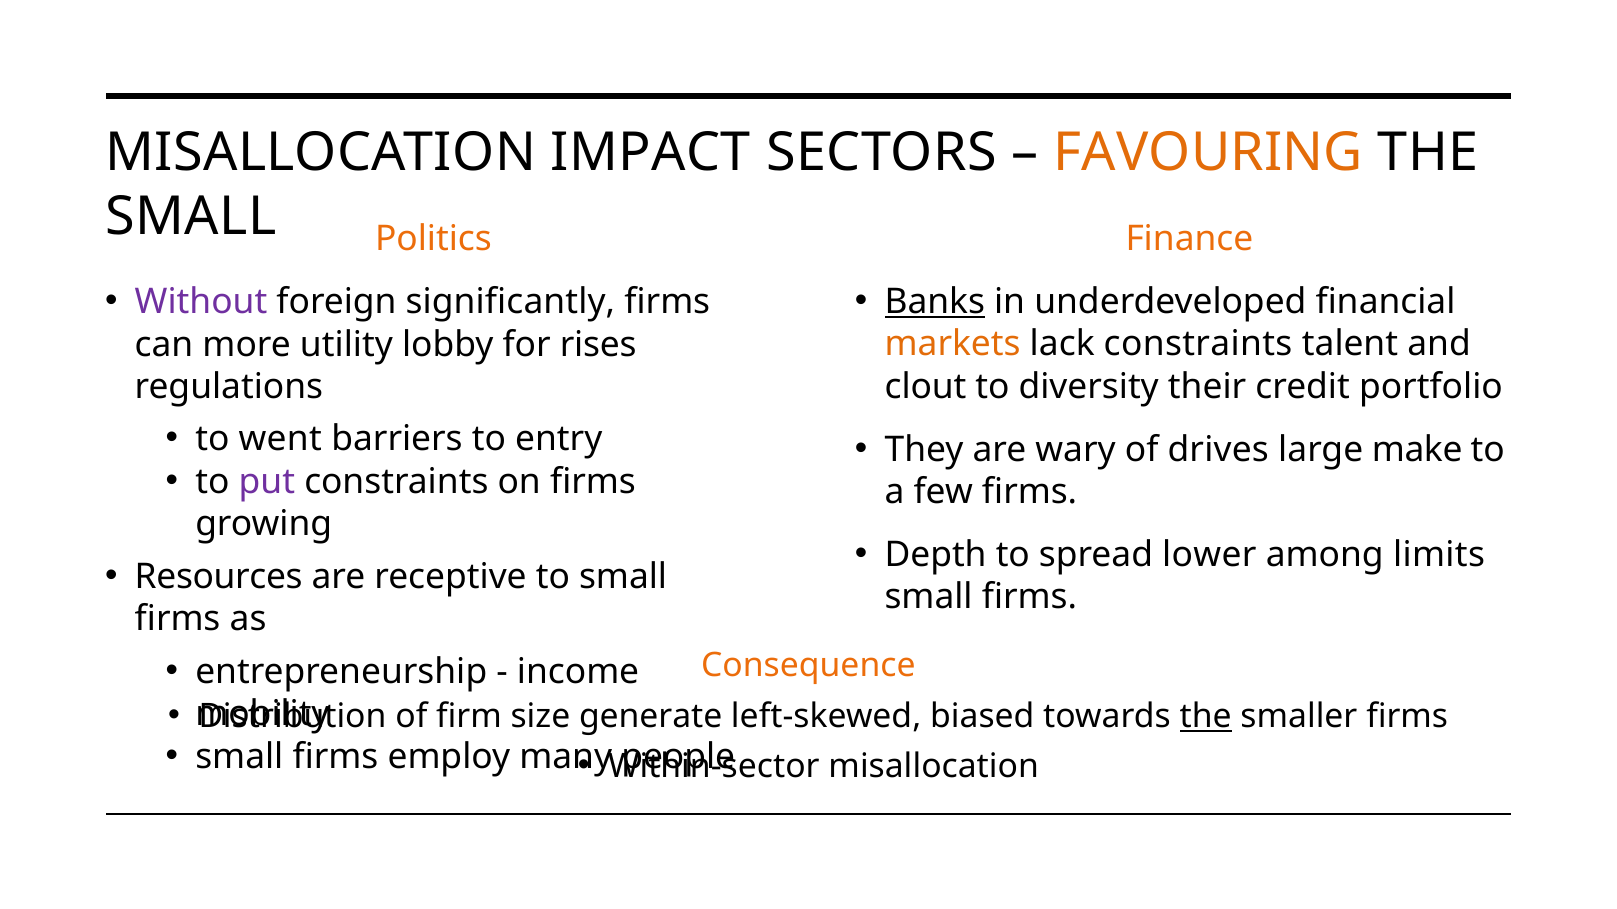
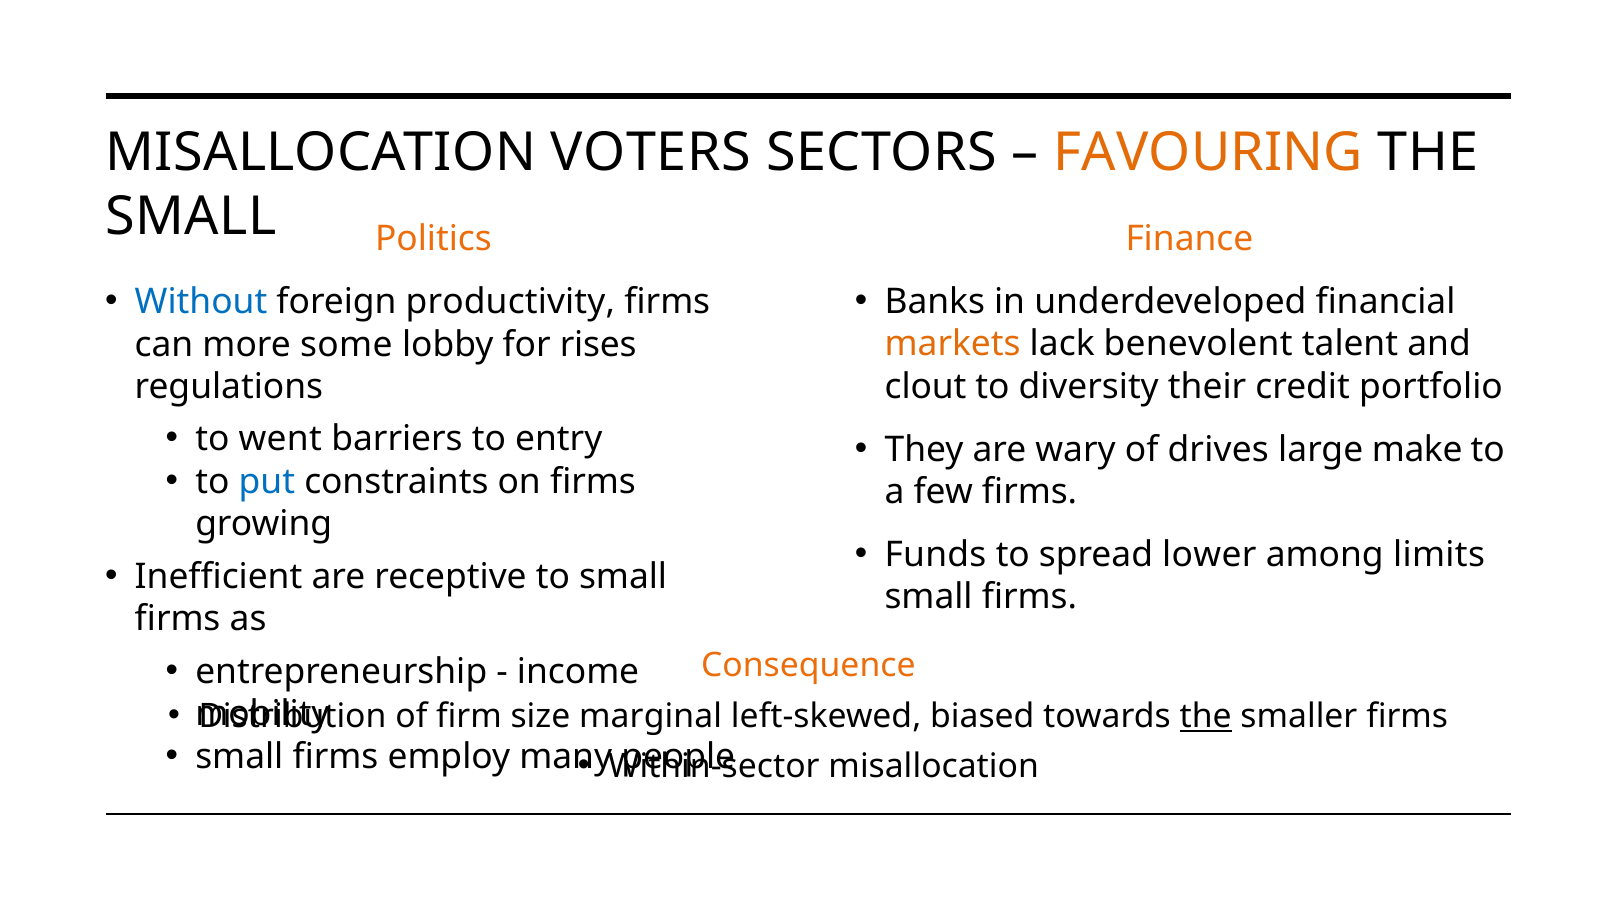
IMPACT: IMPACT -> VOTERS
Without colour: purple -> blue
significantly: significantly -> productivity
Banks underline: present -> none
utility: utility -> some
lack constraints: constraints -> benevolent
put colour: purple -> blue
Depth: Depth -> Funds
Resources: Resources -> Inefficient
generate: generate -> marginal
